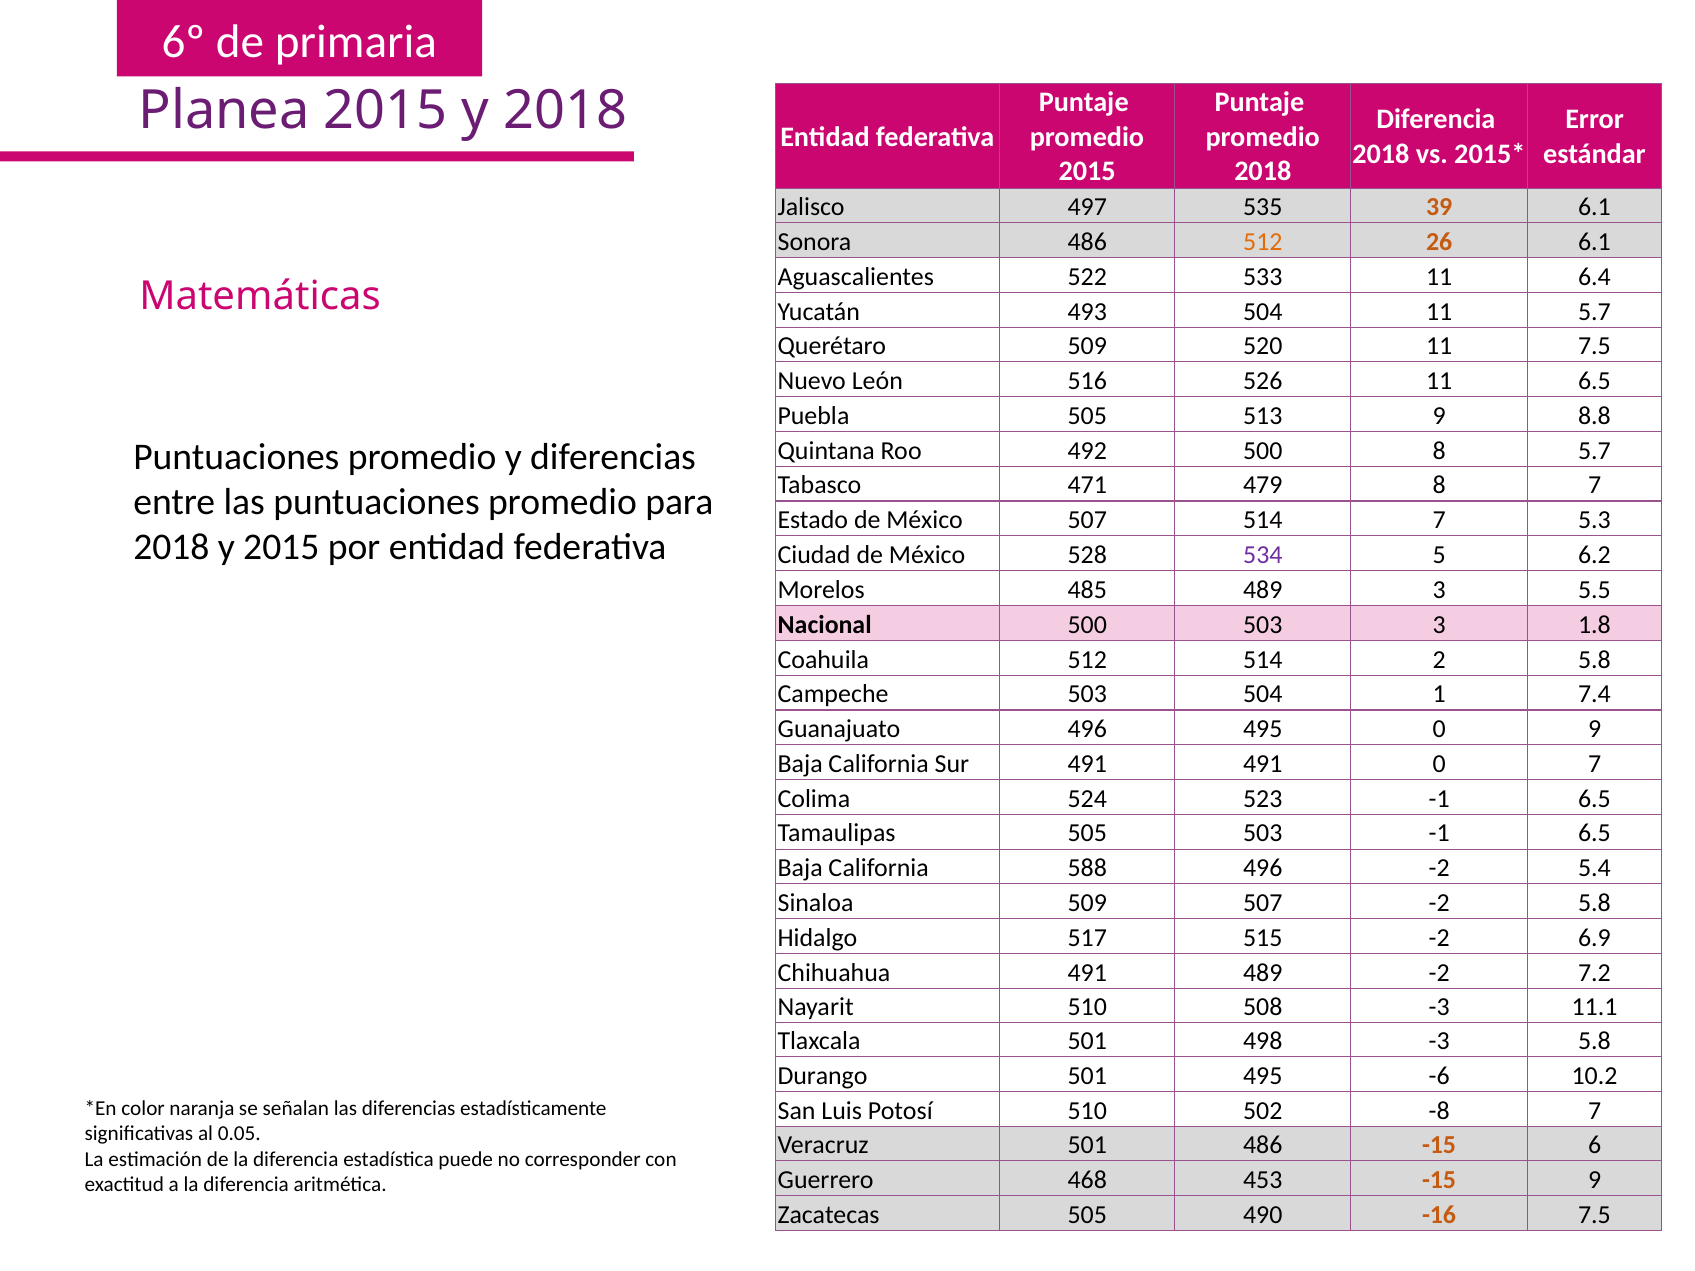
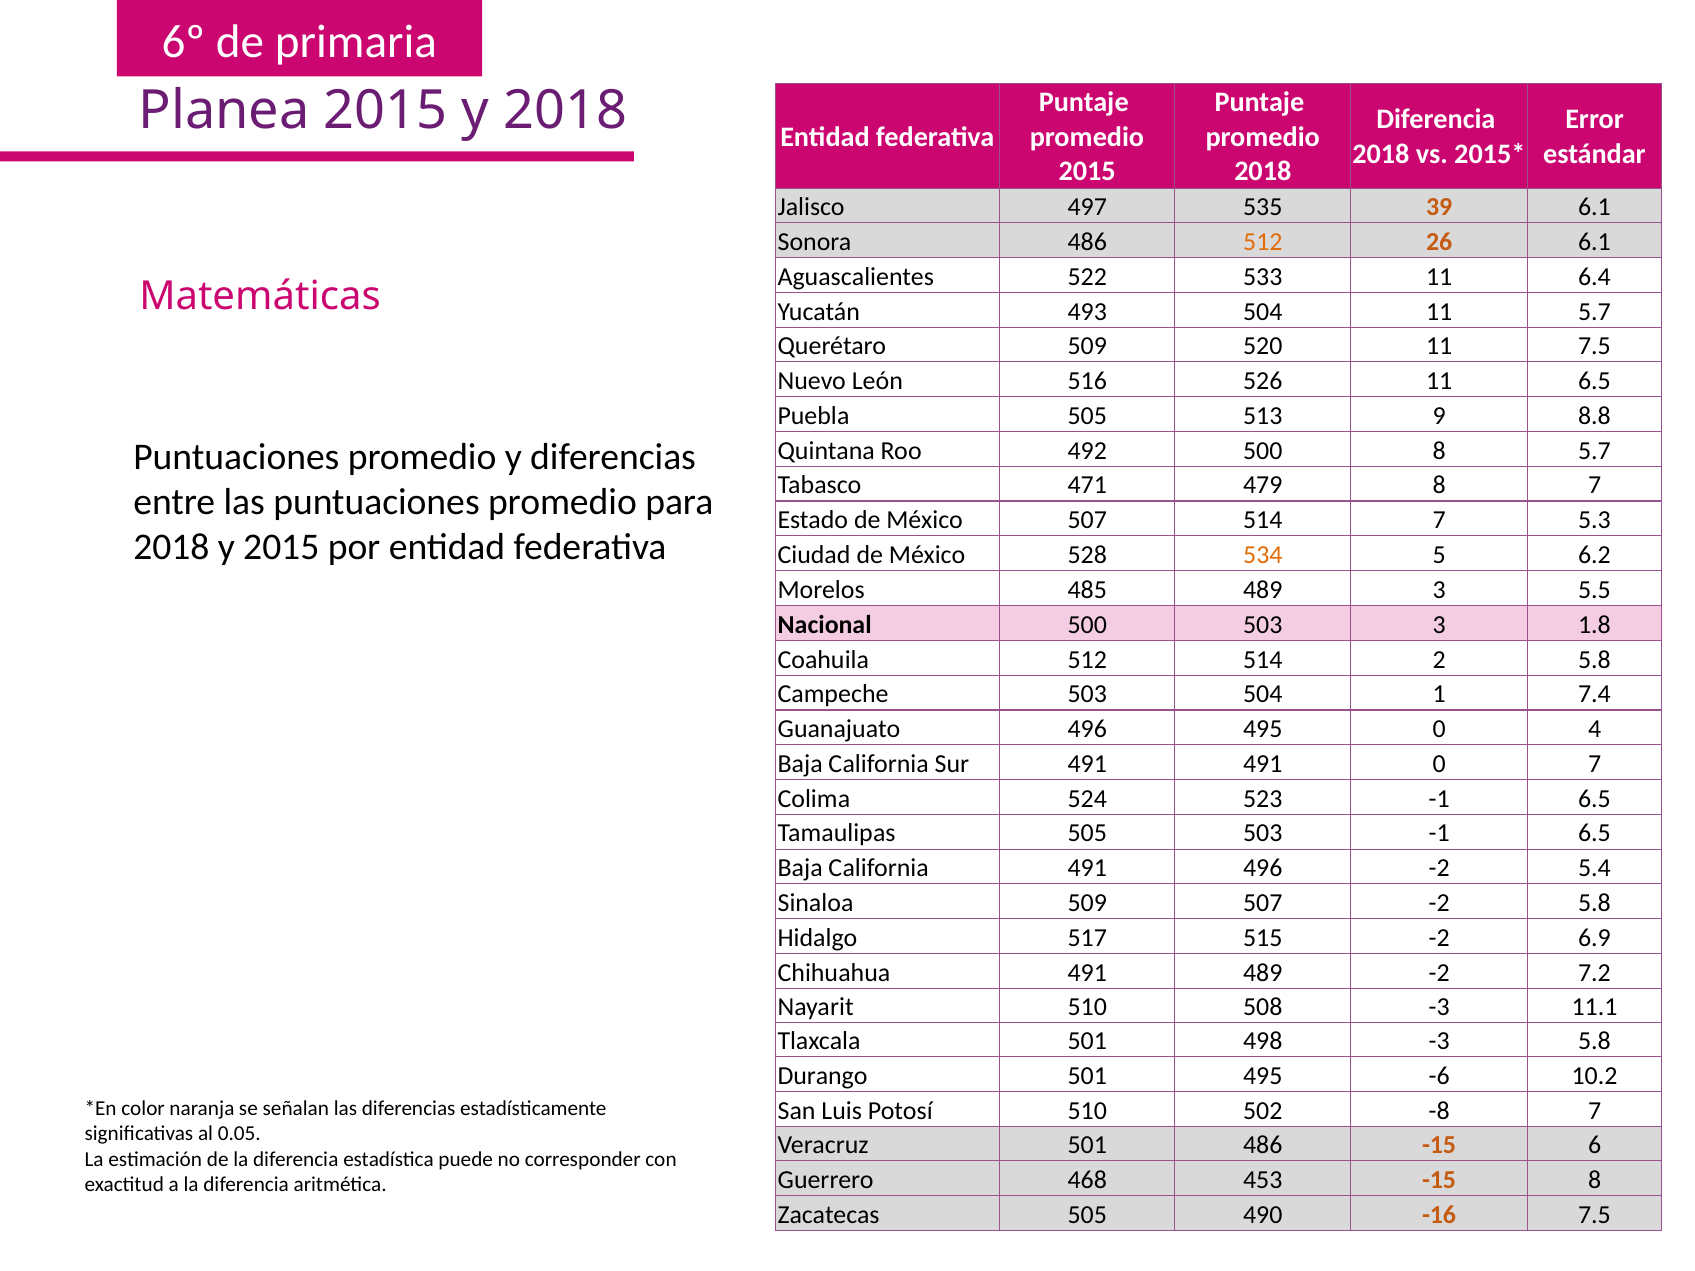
534 colour: purple -> orange
0 9: 9 -> 4
California 588: 588 -> 491
-15 9: 9 -> 8
